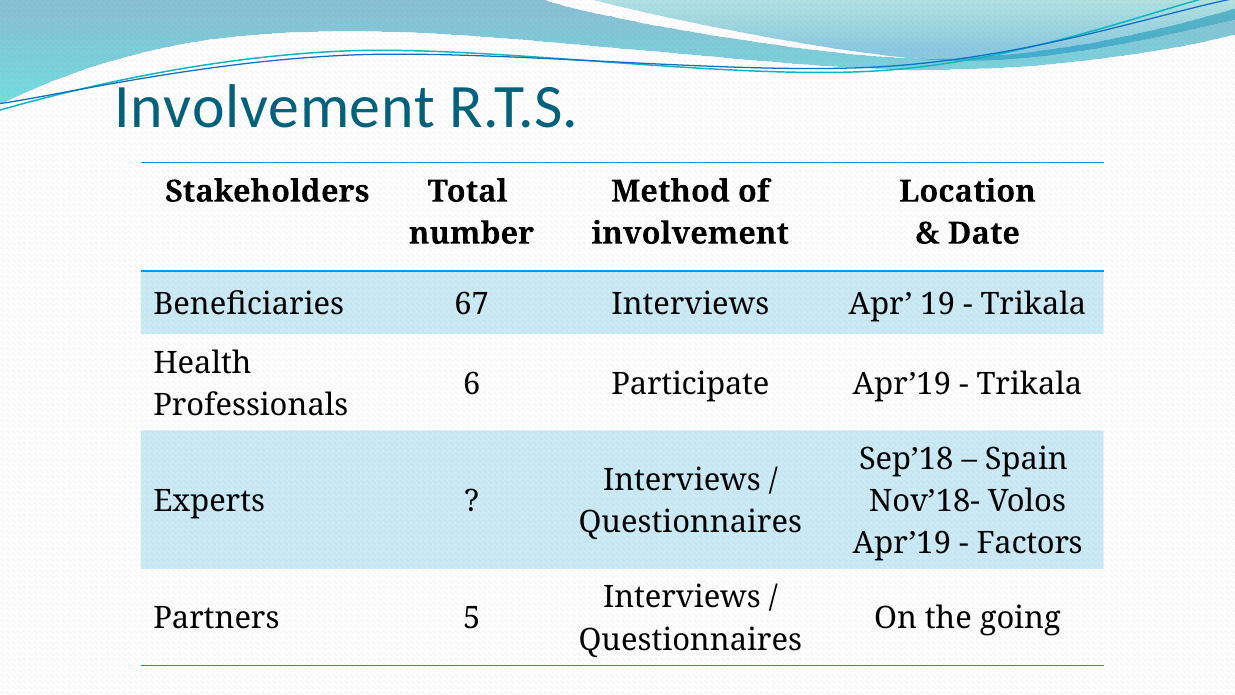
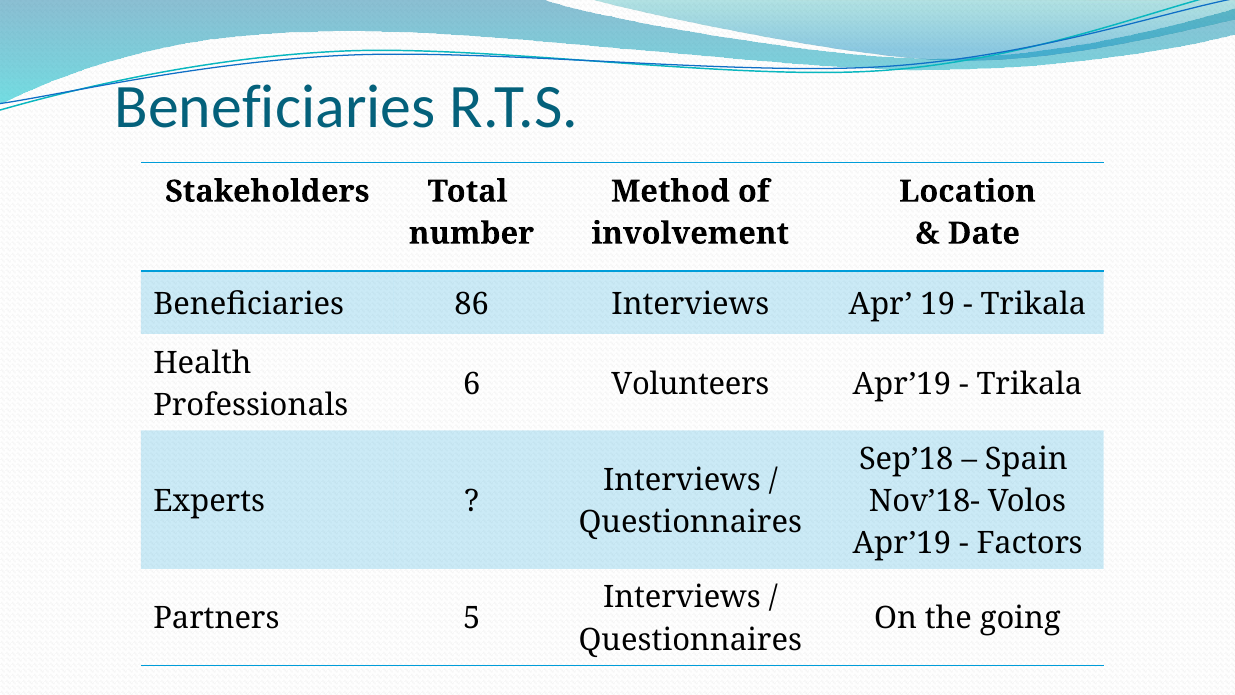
Involvement at (275, 108): Involvement -> Beneficiaries
67: 67 -> 86
Participate: Participate -> Volunteers
